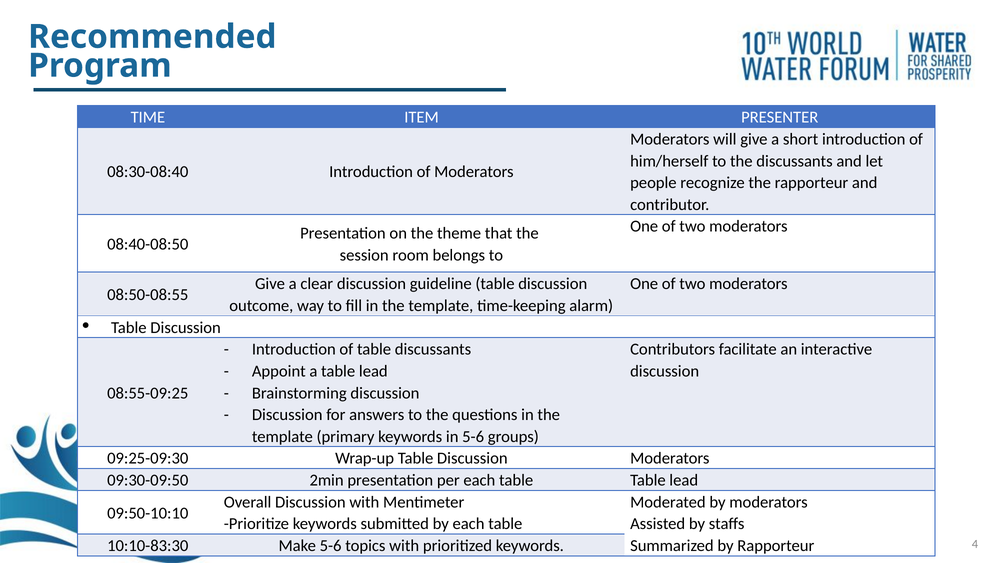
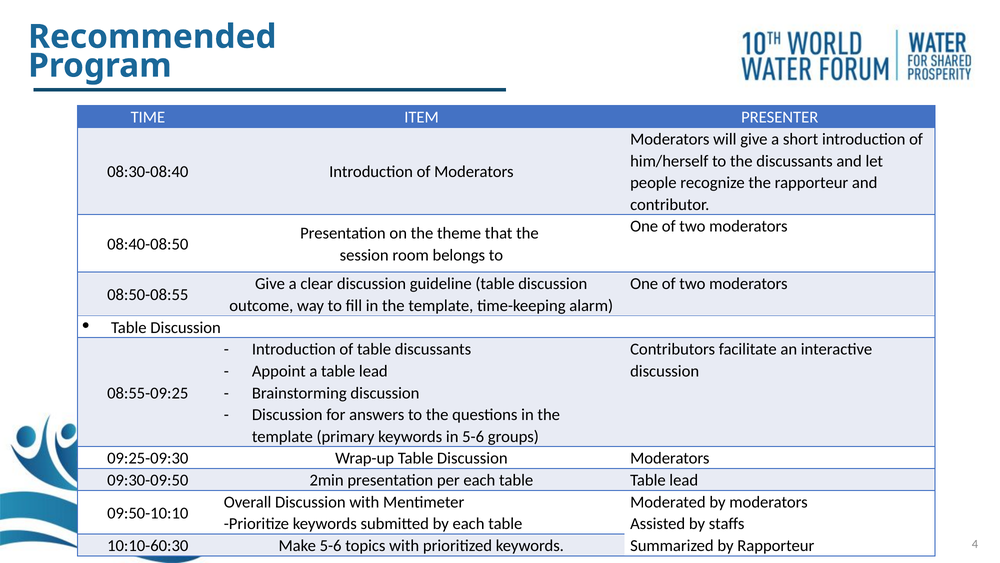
10:10-83:30: 10:10-83:30 -> 10:10-60:30
